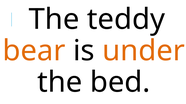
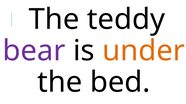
bear colour: orange -> purple
